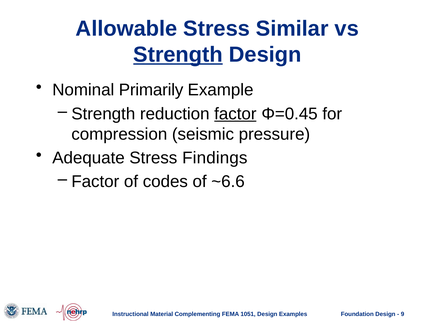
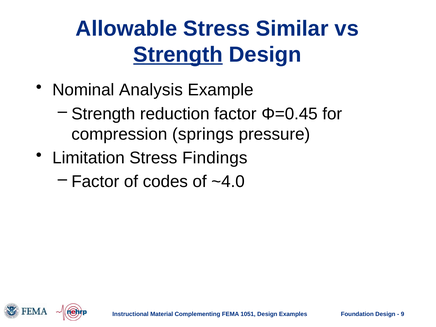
Primarily: Primarily -> Analysis
factor at (235, 114) underline: present -> none
seismic: seismic -> springs
Adequate: Adequate -> Limitation
~6.6: ~6.6 -> ~4.0
